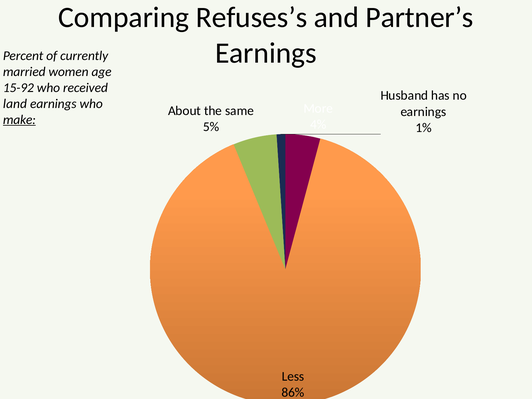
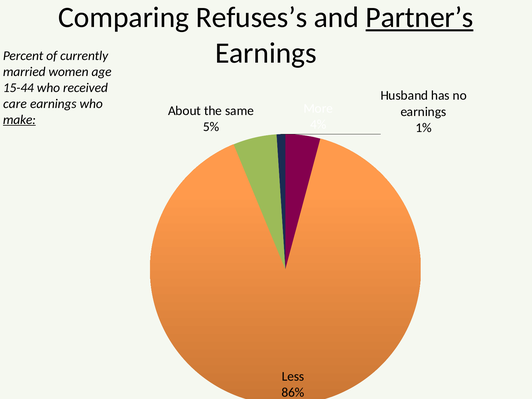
Partner’s underline: none -> present
15-92: 15-92 -> 15-44
land: land -> care
